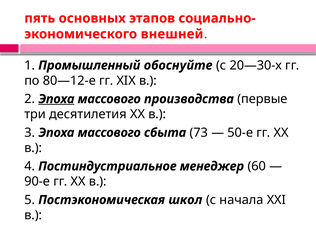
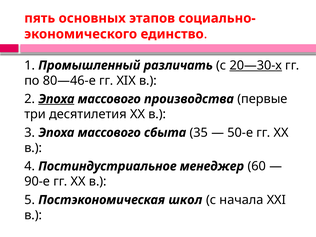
внешней: внешней -> единство
обоснуйте: обоснуйте -> различать
20—30-х underline: none -> present
80—12-е: 80—12-е -> 80—46-е
73: 73 -> 35
